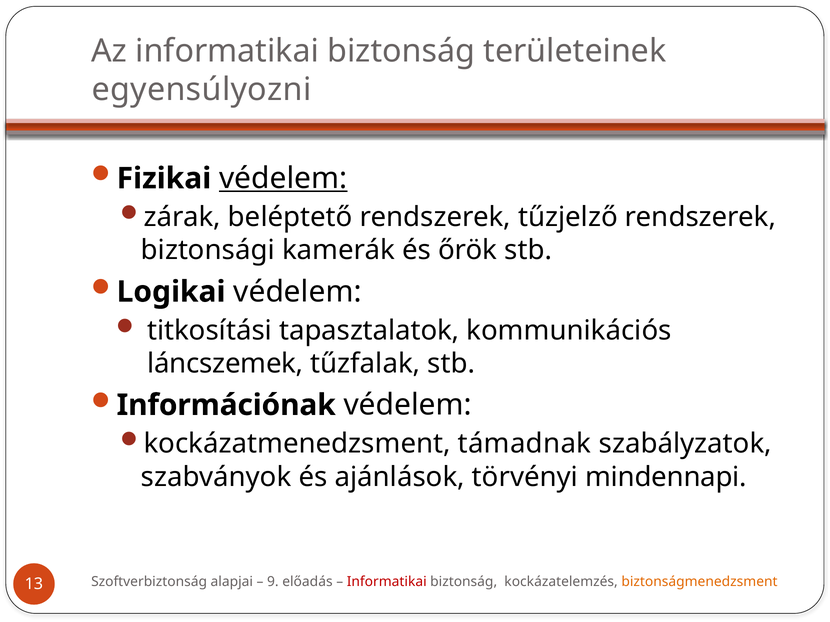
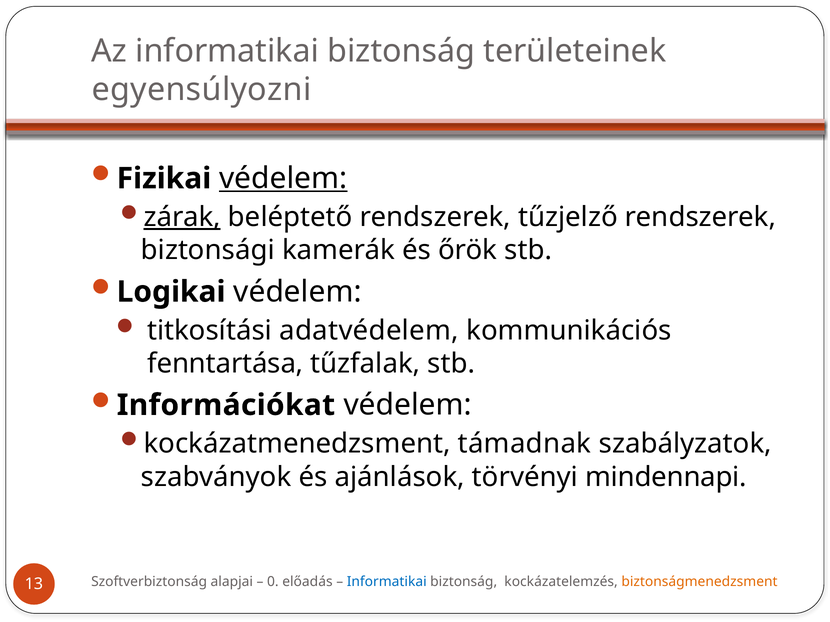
zárak underline: none -> present
tapasztalatok: tapasztalatok -> adatvédelem
láncszemek: láncszemek -> fenntartása
Információnak: Információnak -> Információkat
9: 9 -> 0
Informatikai at (387, 582) colour: red -> blue
